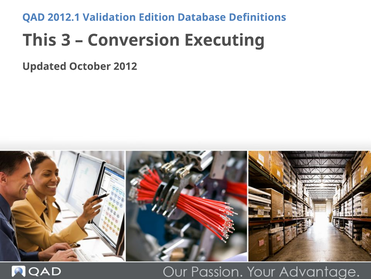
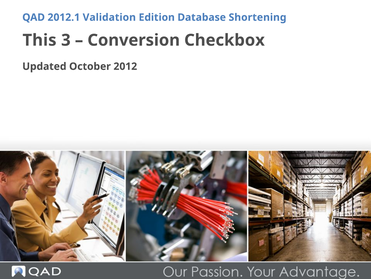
Definitions: Definitions -> Shortening
Executing: Executing -> Checkbox
